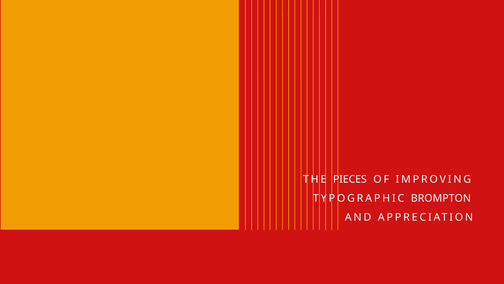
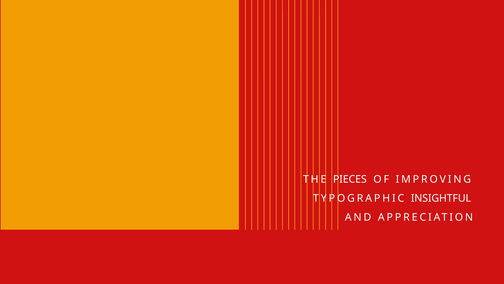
BROMPTON: BROMPTON -> INSIGHTFUL
